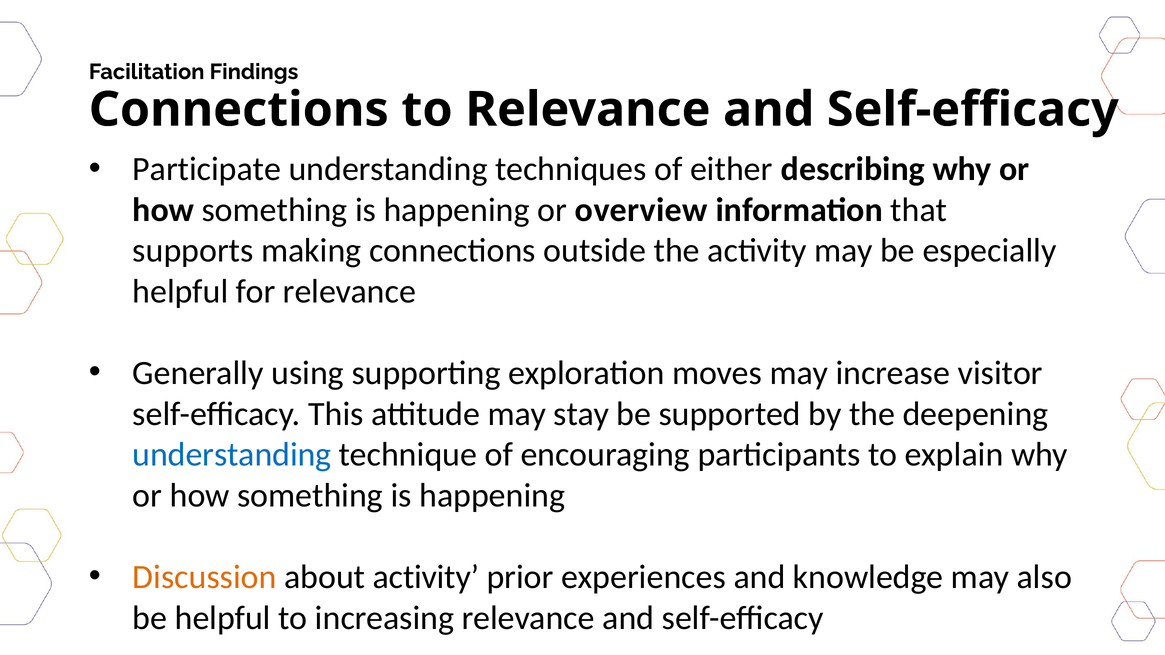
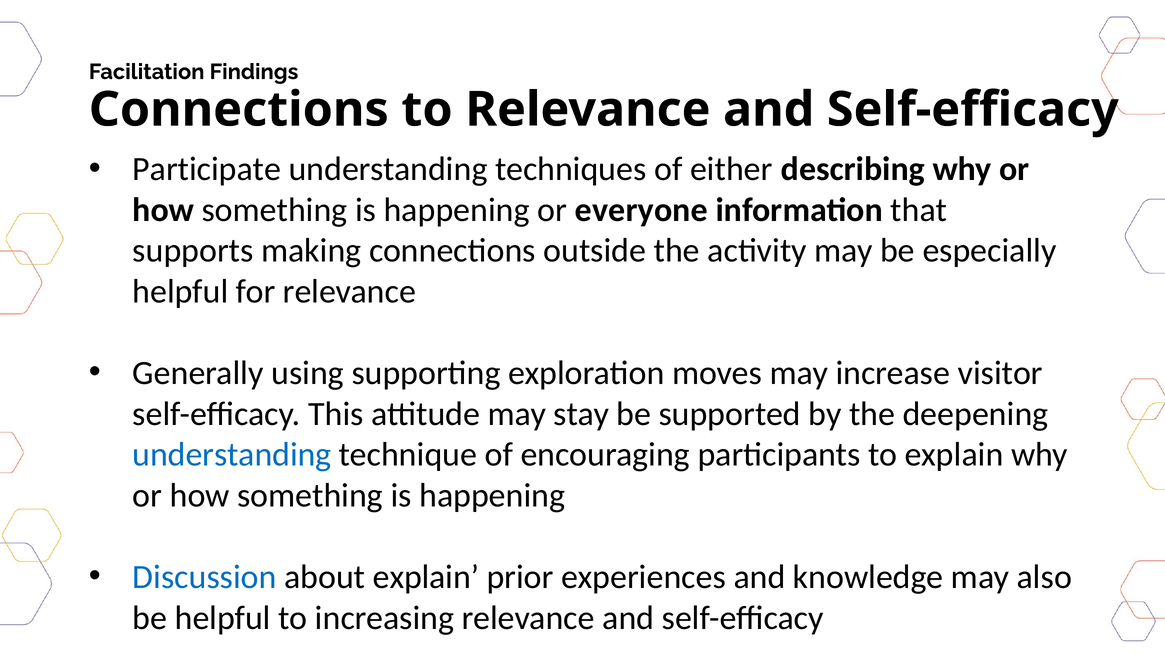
overview: overview -> everyone
Discussion colour: orange -> blue
about activity: activity -> explain
